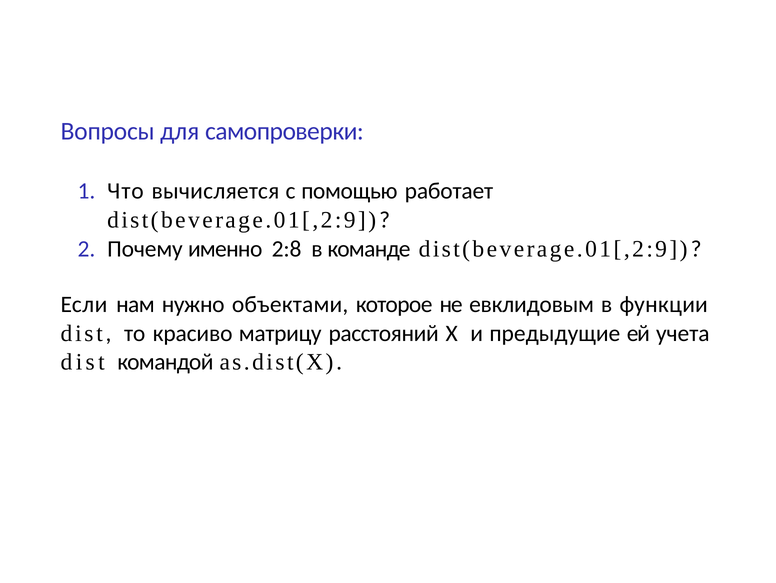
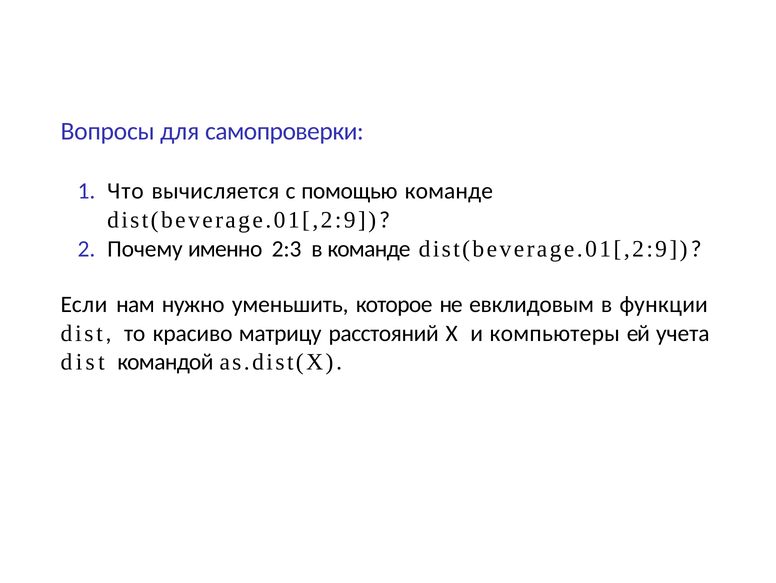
помощью работает: работает -> команде
2:8: 2:8 -> 2:3
объектами: объектами -> уменьшить
предыдущие: предыдущие -> компьютеры
